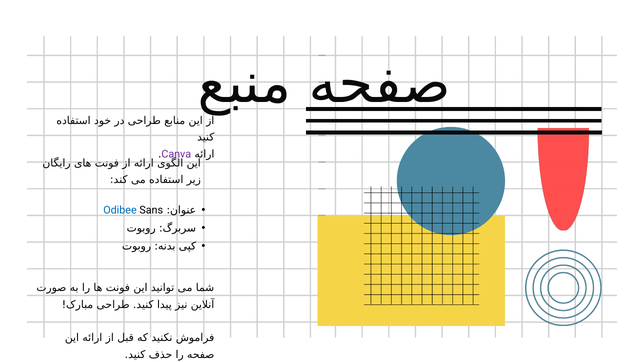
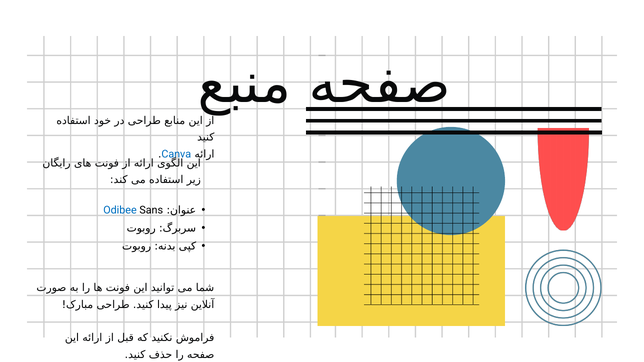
Canva colour: purple -> blue
